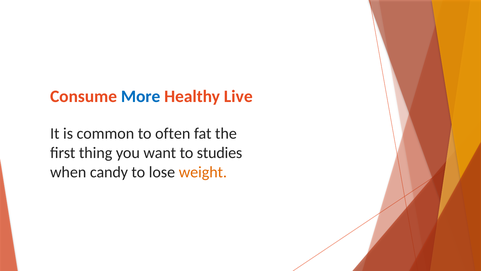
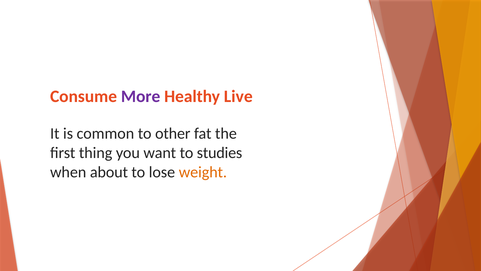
More colour: blue -> purple
often: often -> other
candy: candy -> about
